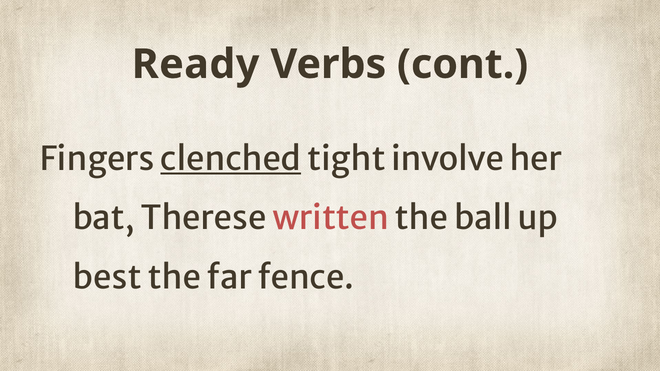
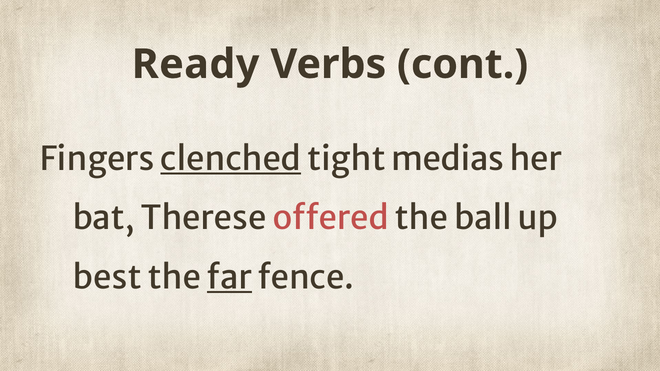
involve: involve -> medias
written: written -> offered
far underline: none -> present
